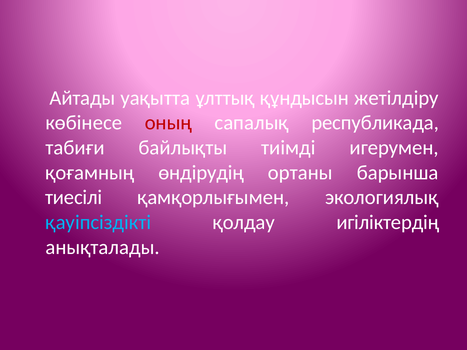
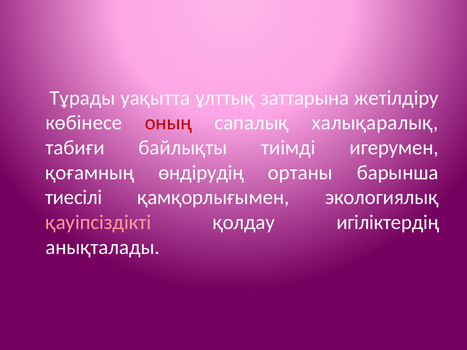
Айтады: Айтады -> Тұрады
құндысын: құндысын -> заттарына
республикада: республикада -> халықаралық
қауіпсіздікті colour: light blue -> pink
